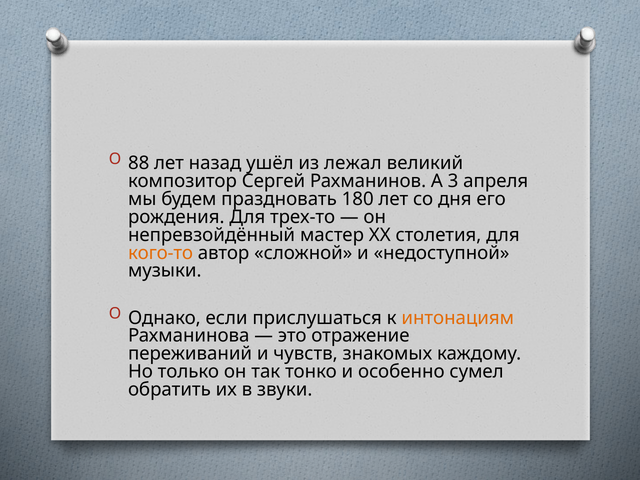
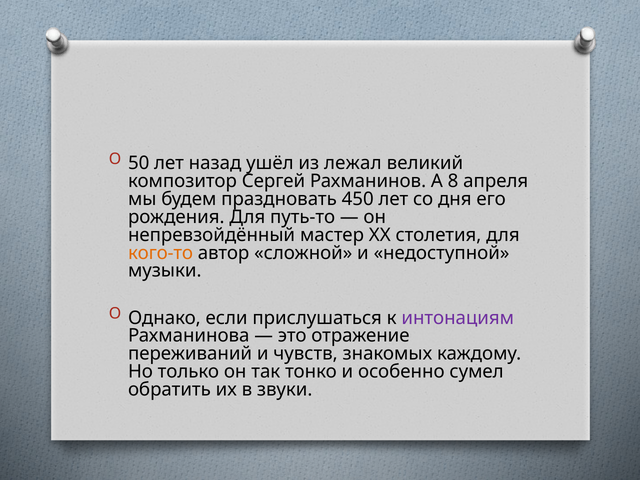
88: 88 -> 50
3: 3 -> 8
180: 180 -> 450
трех-то: трех-то -> путь-то
интонациям colour: orange -> purple
